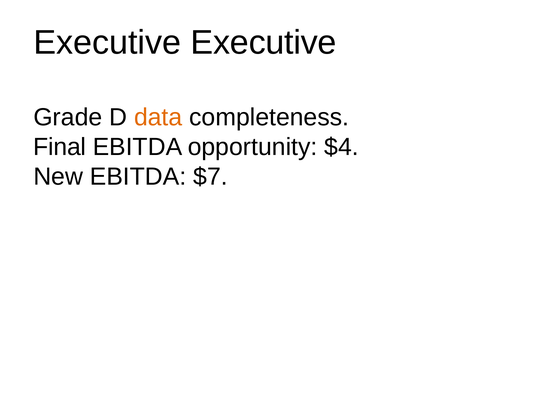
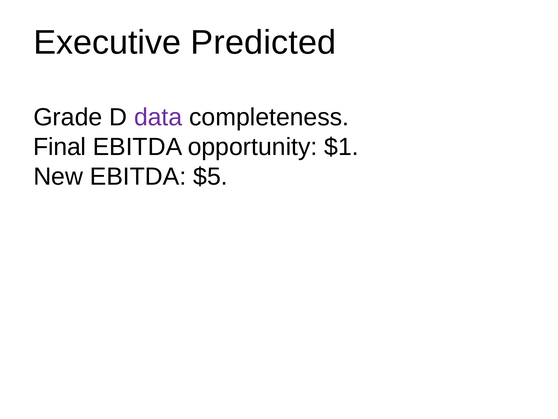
Executive Executive: Executive -> Predicted
data colour: orange -> purple
$4: $4 -> $1
$7: $7 -> $5
